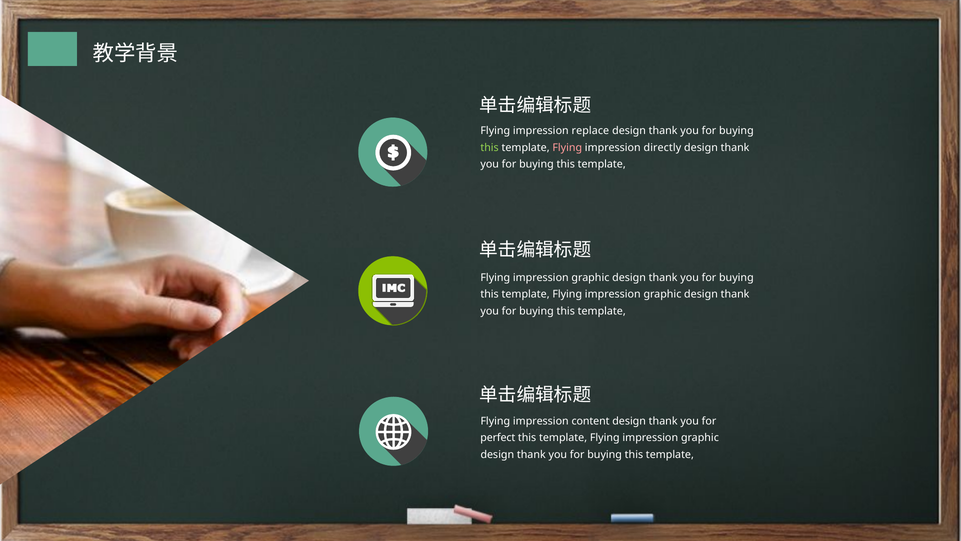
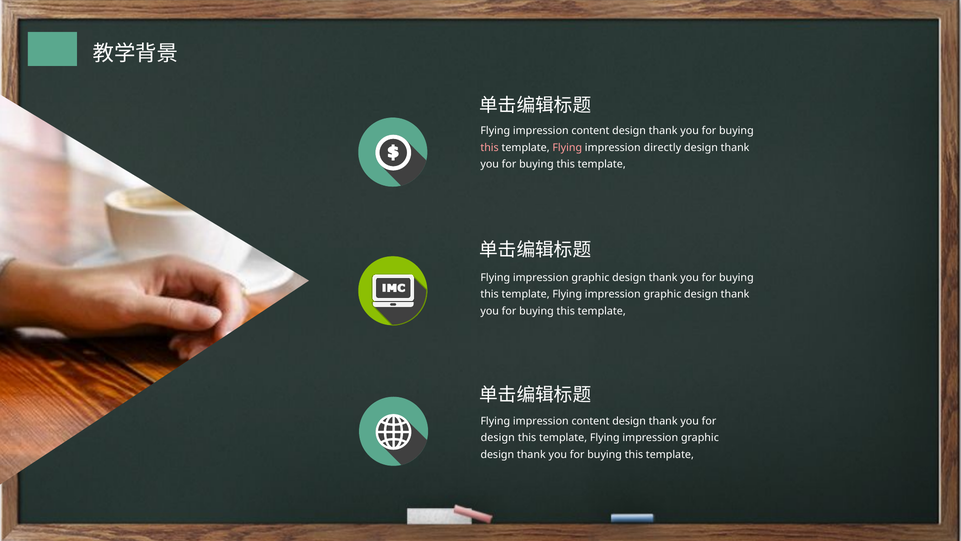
replace at (590, 131): replace -> content
this at (490, 147) colour: light green -> pink
perfect at (498, 438): perfect -> design
